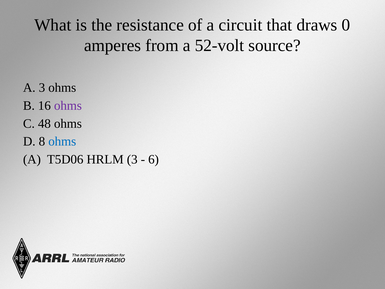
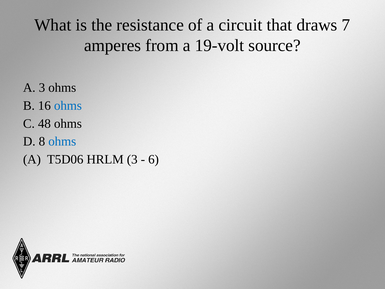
0: 0 -> 7
52-volt: 52-volt -> 19-volt
ohms at (68, 105) colour: purple -> blue
